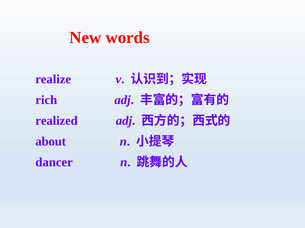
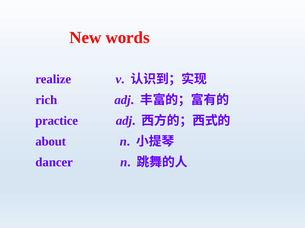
realized: realized -> practice
